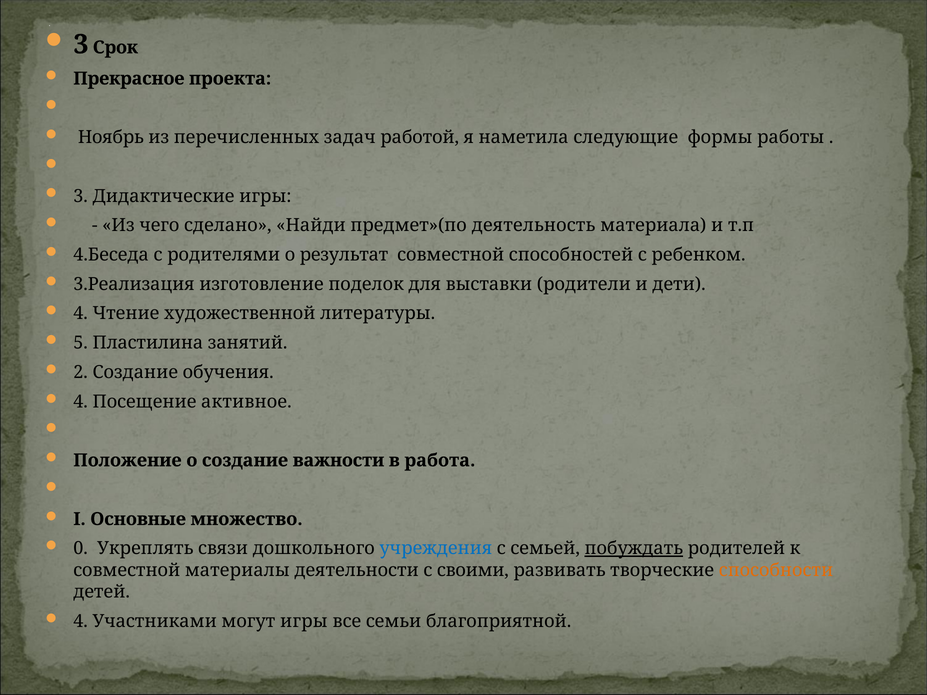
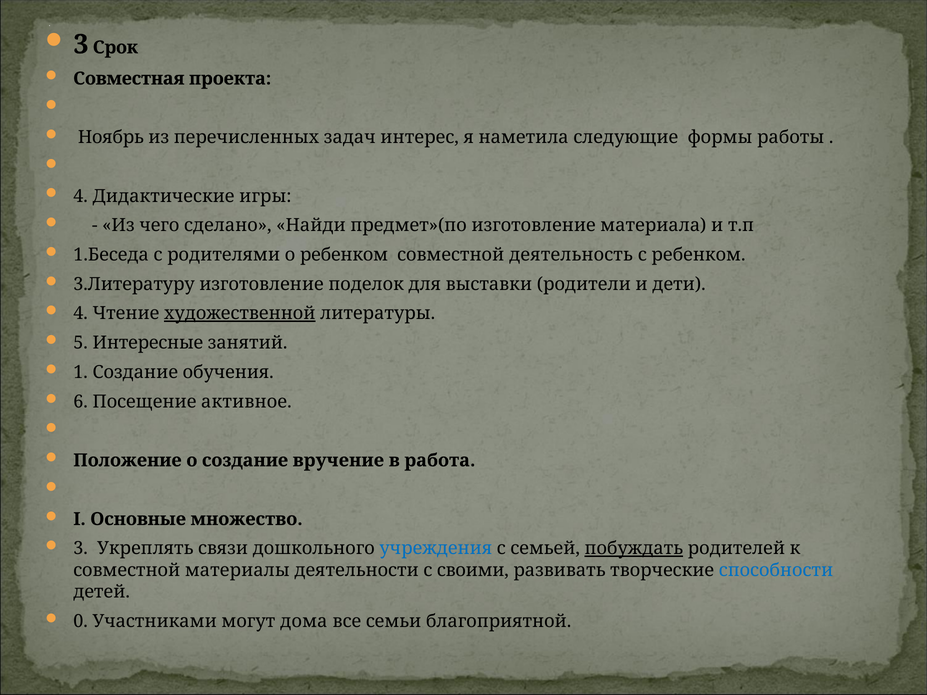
Прекрасное: Прекрасное -> Совместная
работой: работой -> интерес
3 at (81, 196): 3 -> 4
предмет»(по деятельность: деятельность -> изготовление
4.Беседа: 4.Беседа -> 1.Беседа
о результат: результат -> ребенком
способностей: способностей -> деятельность
3.Реализация: 3.Реализация -> 3.Литературу
художественной underline: none -> present
Пластилина: Пластилина -> Интересные
2: 2 -> 1
4 at (81, 402): 4 -> 6
важности: важности -> вручение
0 at (81, 549): 0 -> 3
способности colour: orange -> blue
4 at (81, 621): 4 -> 0
могут игры: игры -> дома
